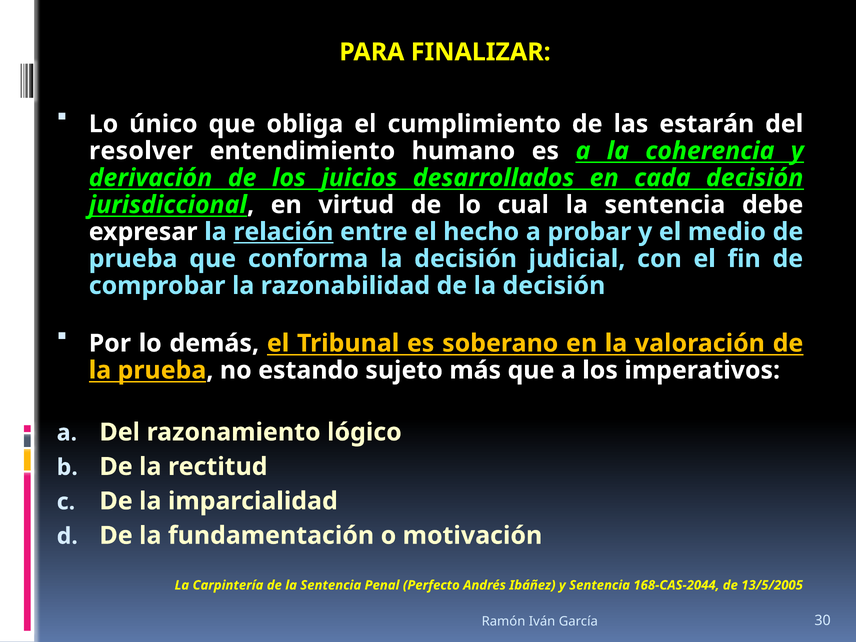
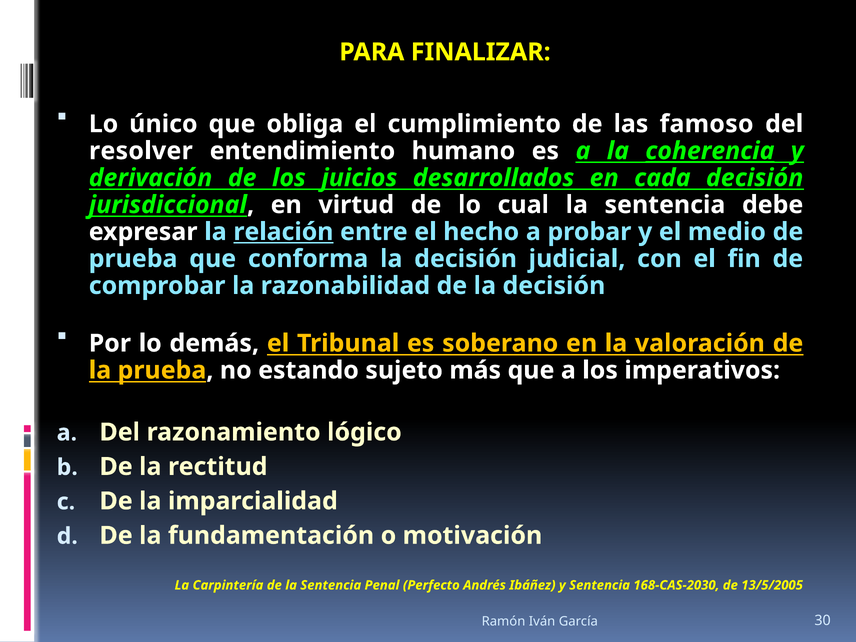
estarán: estarán -> famoso
coherencia underline: none -> present
168-CAS-2044: 168-CAS-2044 -> 168-CAS-2030
